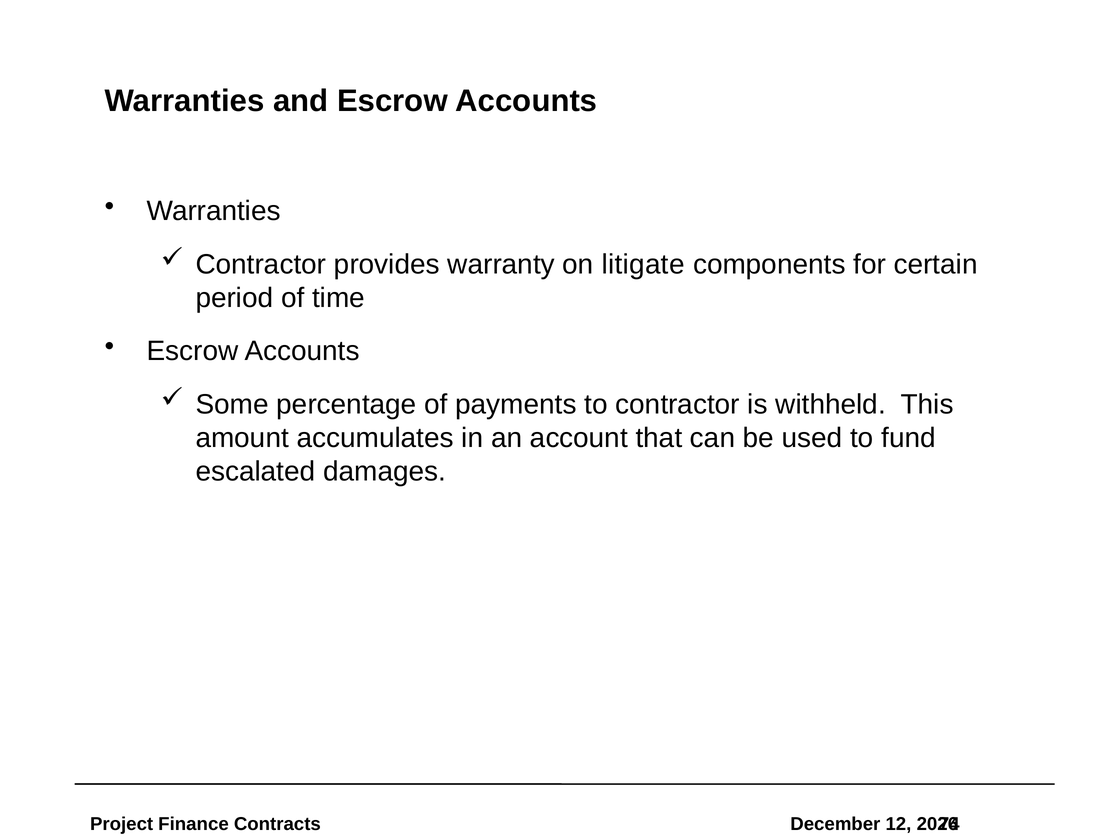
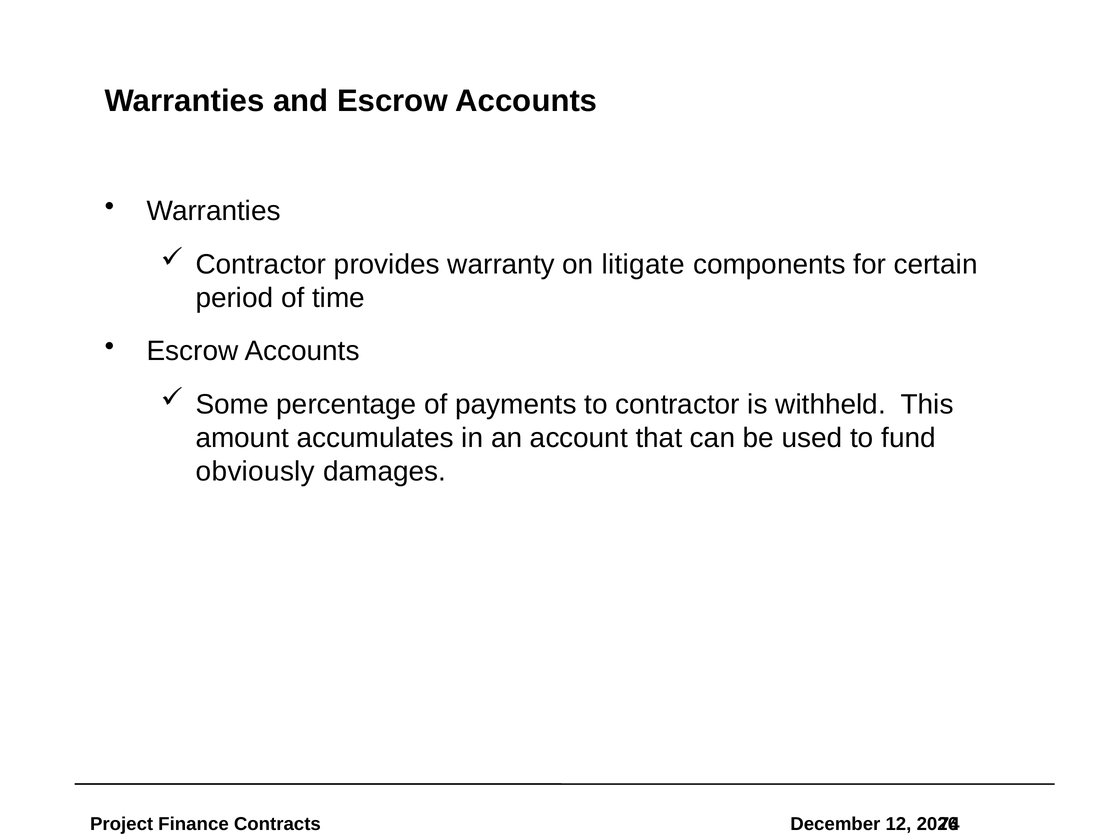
escalated: escalated -> obviously
